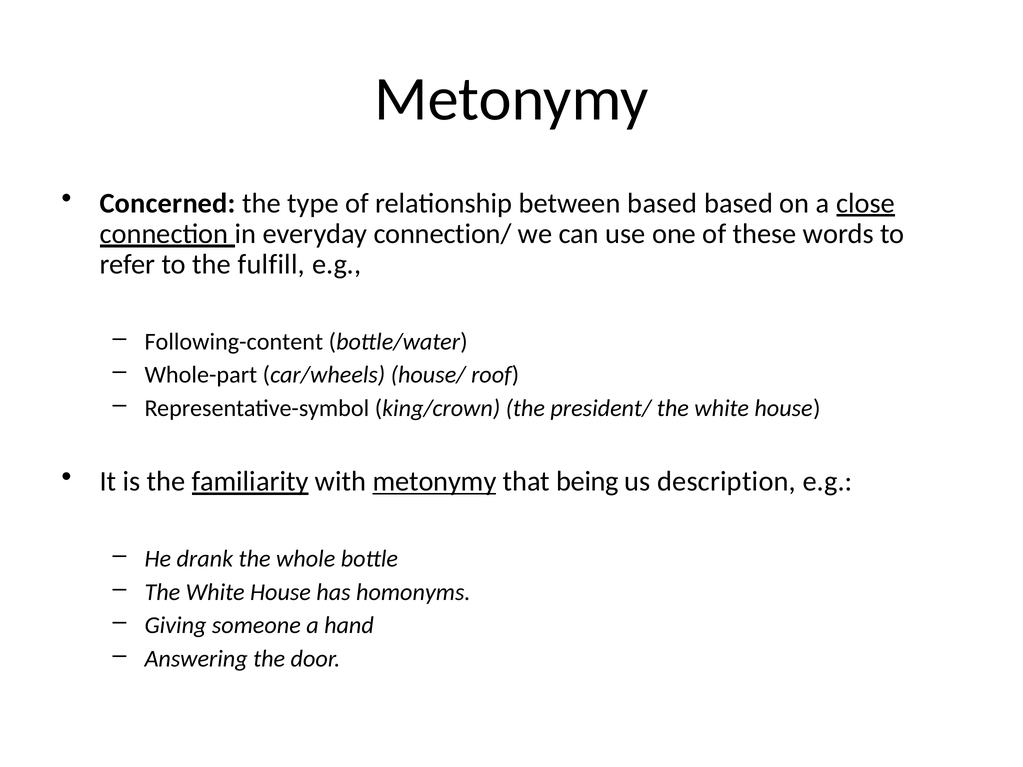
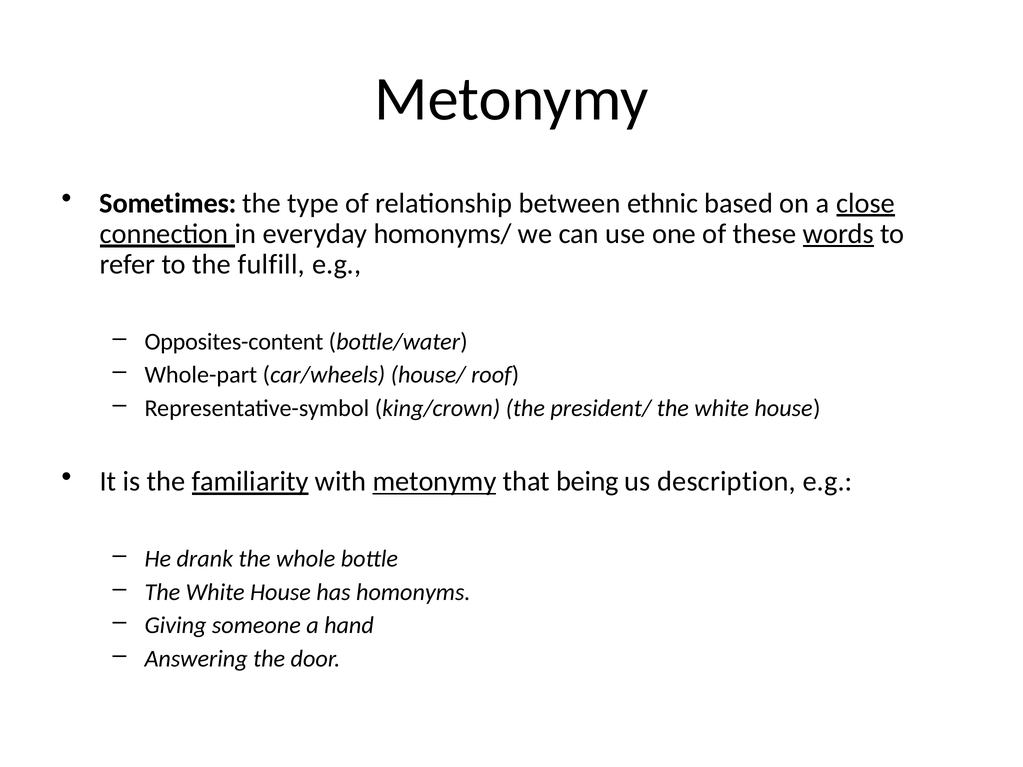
Concerned: Concerned -> Sometimes
between based: based -> ethnic
connection/: connection/ -> homonyms/
words underline: none -> present
Following-content: Following-content -> Opposites-content
